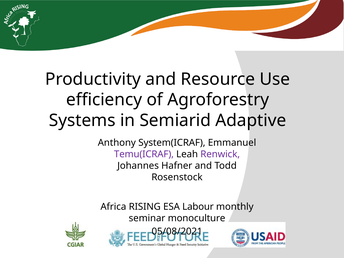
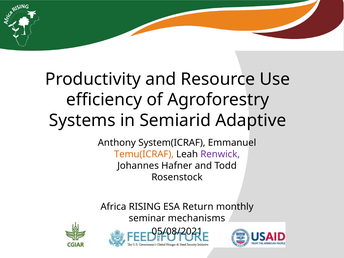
Temu(ICRAF colour: purple -> orange
Labour: Labour -> Return
monoculture: monoculture -> mechanisms
